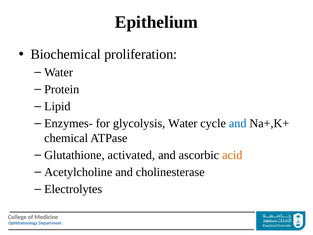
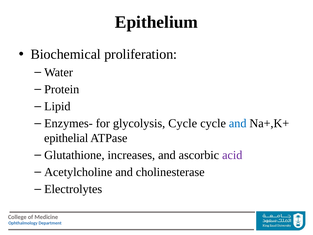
glycolysis Water: Water -> Cycle
chemical: chemical -> epithelial
activated: activated -> increases
acid colour: orange -> purple
